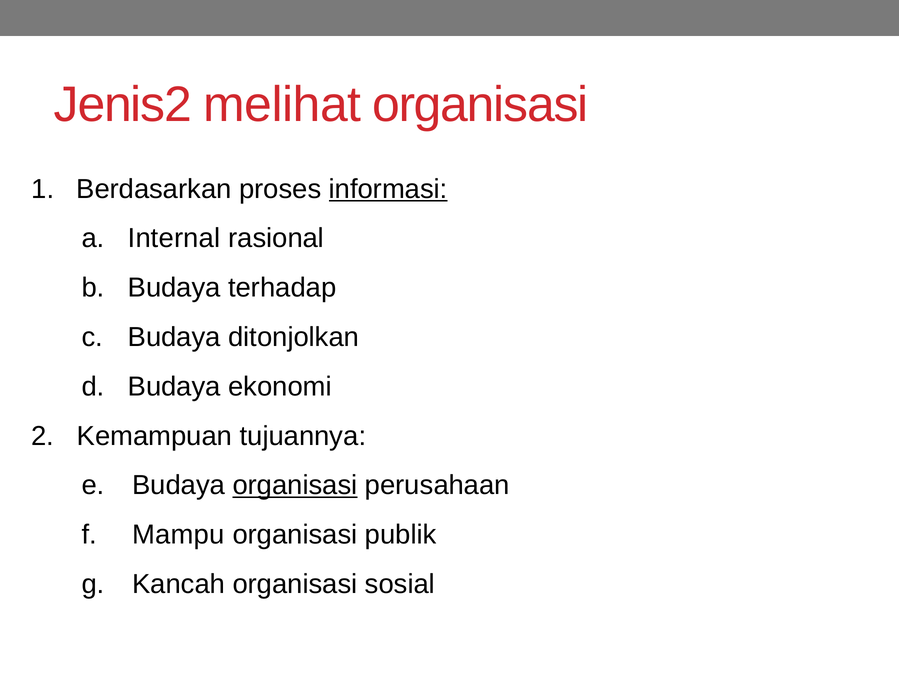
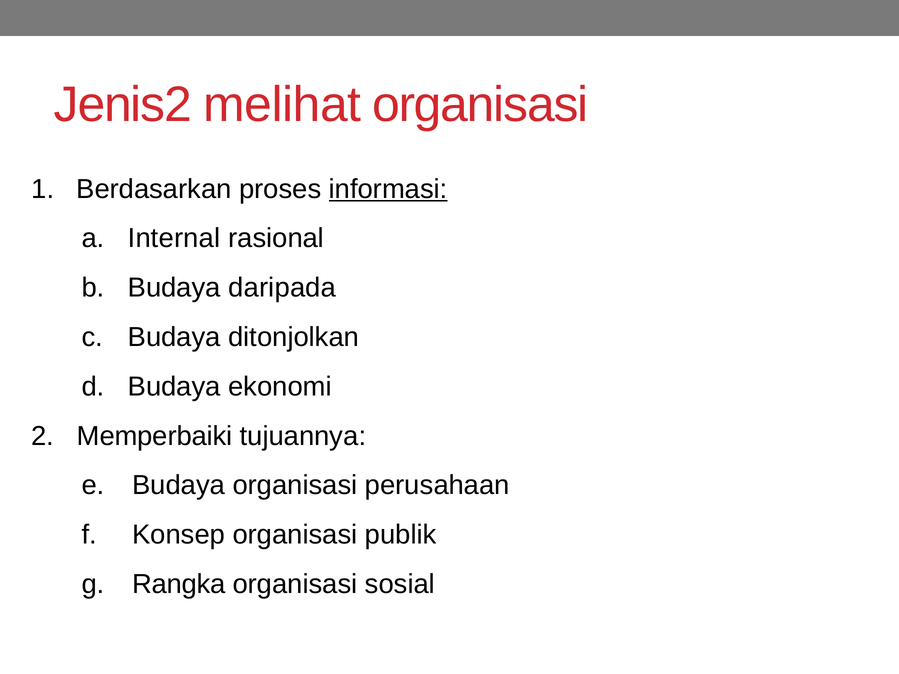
terhadap: terhadap -> daripada
Kemampuan: Kemampuan -> Memperbaiki
organisasi at (295, 486) underline: present -> none
Mampu: Mampu -> Konsep
Kancah: Kancah -> Rangka
